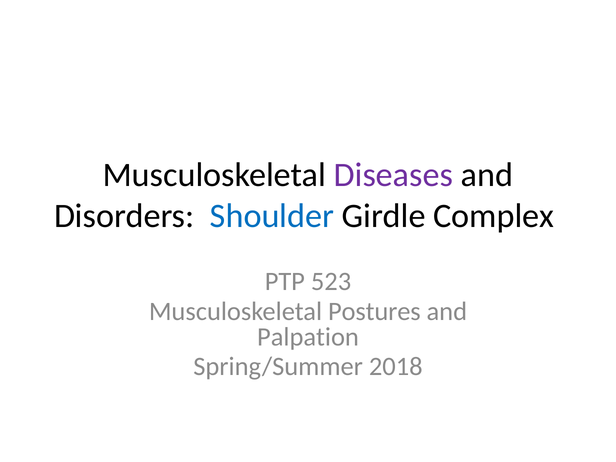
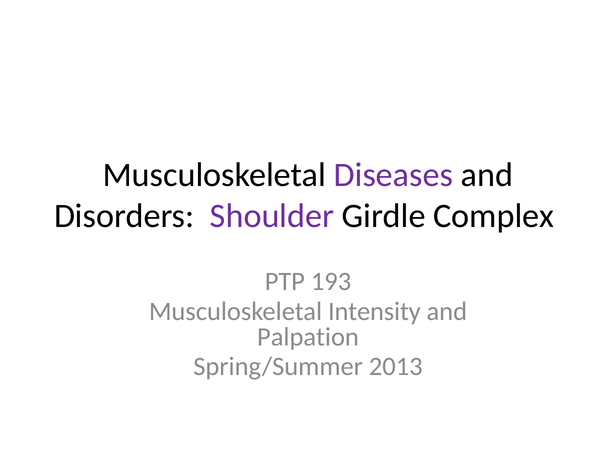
Shoulder colour: blue -> purple
523: 523 -> 193
Postures: Postures -> Intensity
2018: 2018 -> 2013
